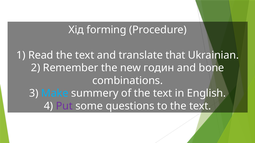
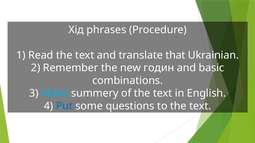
forming: forming -> phrases
bone: bone -> basic
Put colour: purple -> blue
